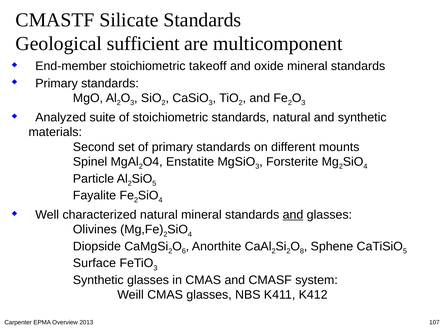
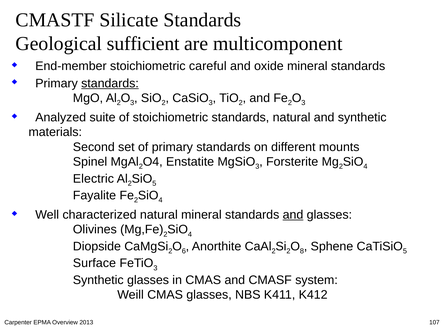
takeoff: takeoff -> careful
standards at (110, 83) underline: none -> present
Particle: Particle -> Electric
